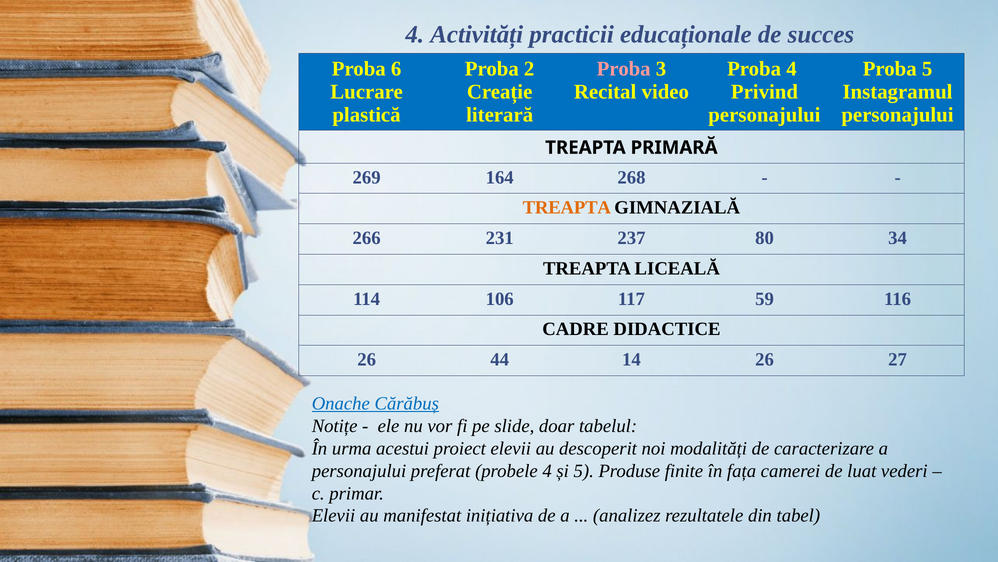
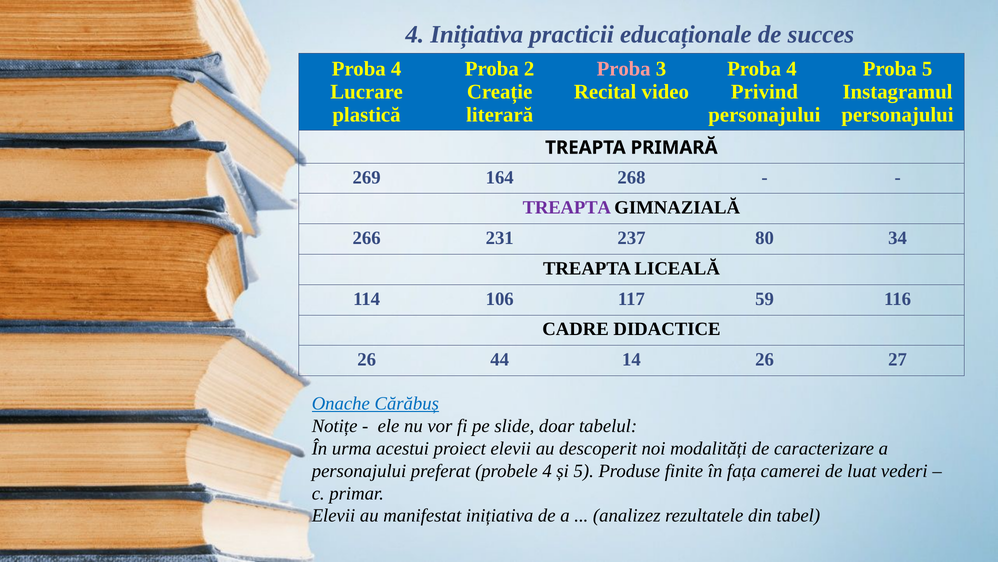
4 Activități: Activități -> Inițiativa
6 at (396, 69): 6 -> 4
TREAPTA at (567, 208) colour: orange -> purple
